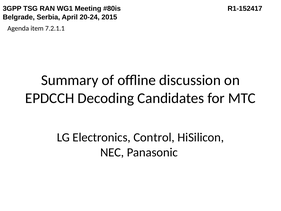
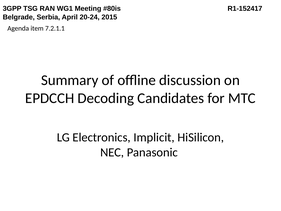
Control: Control -> Implicit
